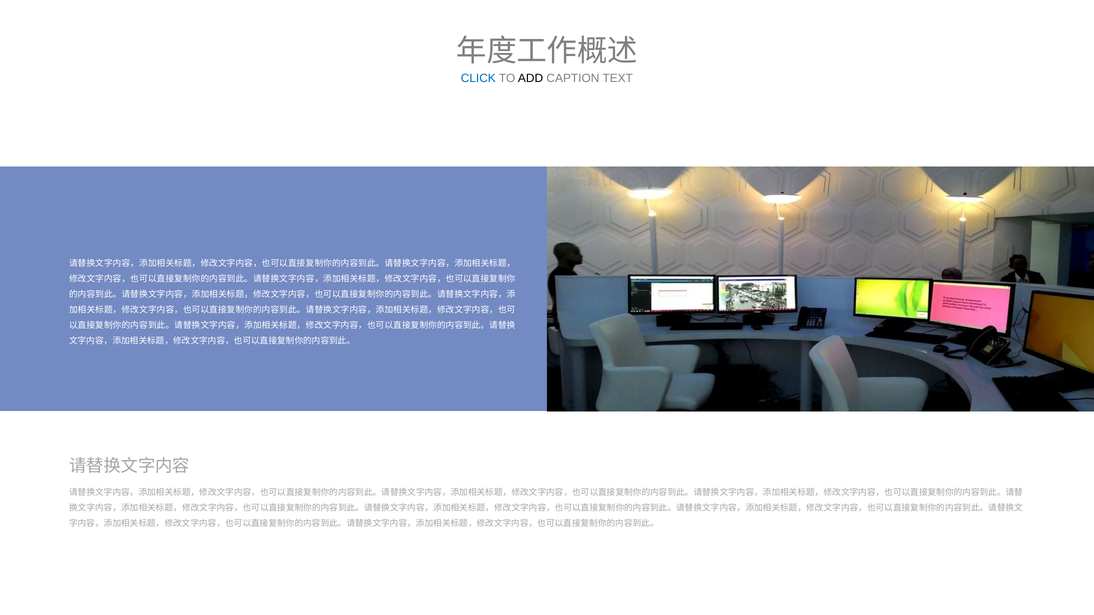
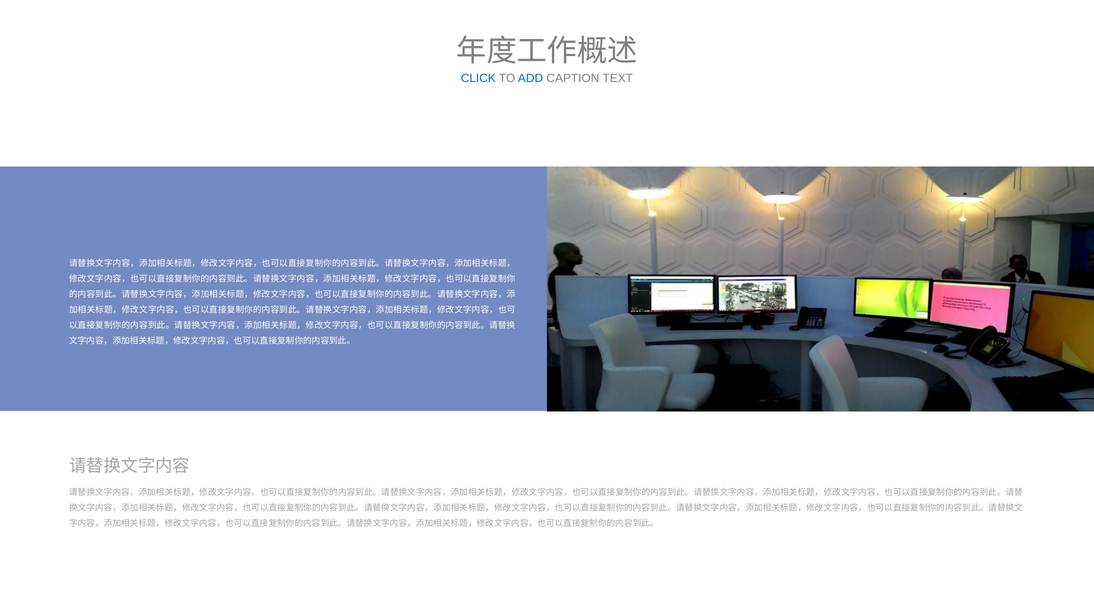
ADD colour: black -> blue
